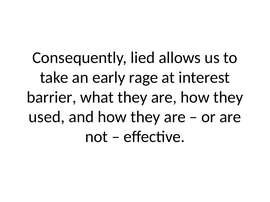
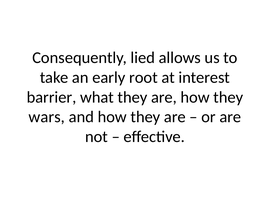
rage: rage -> root
used: used -> wars
